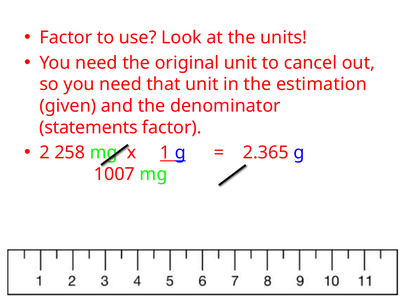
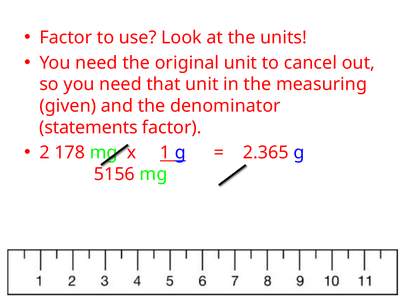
estimation: estimation -> measuring
258: 258 -> 178
1007: 1007 -> 5156
